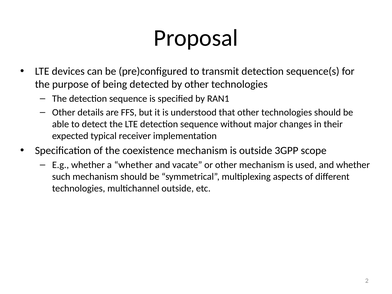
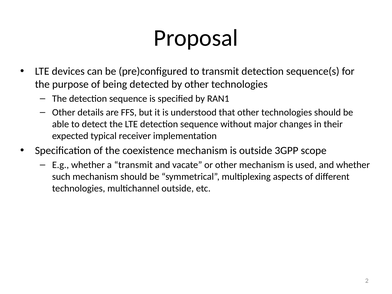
a whether: whether -> transmit
